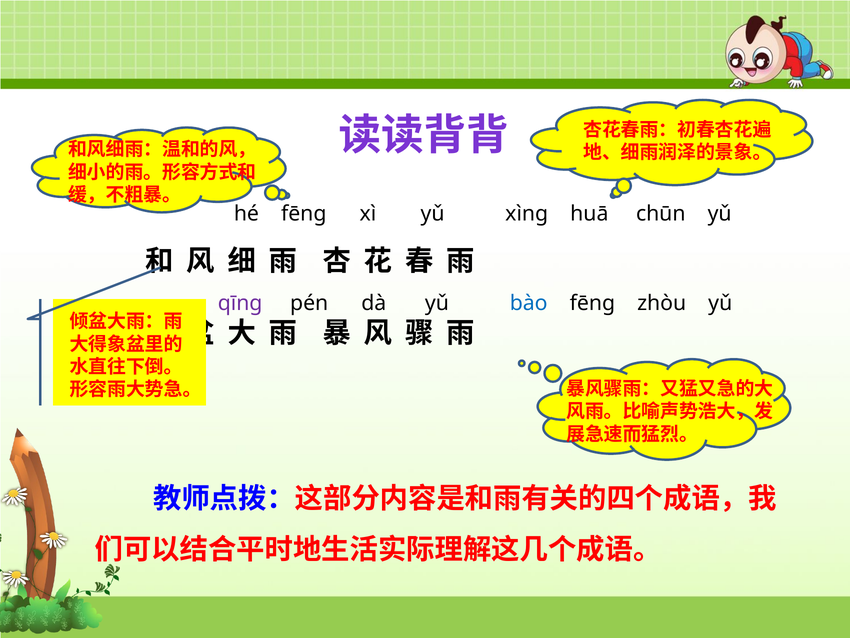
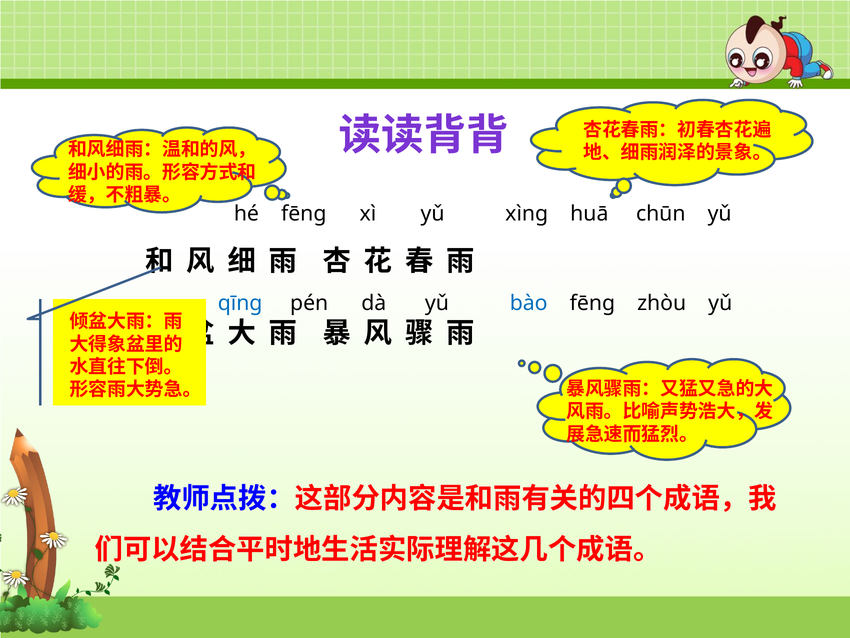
qīng colour: purple -> blue
